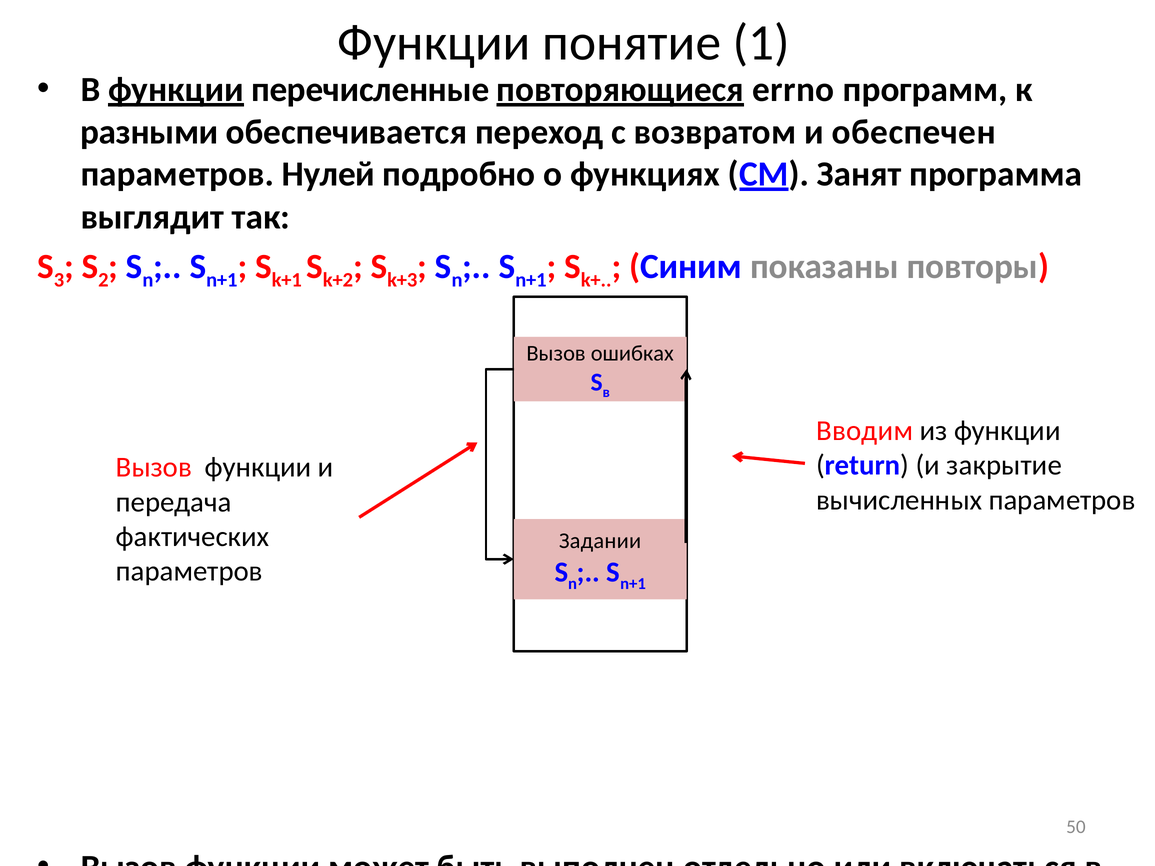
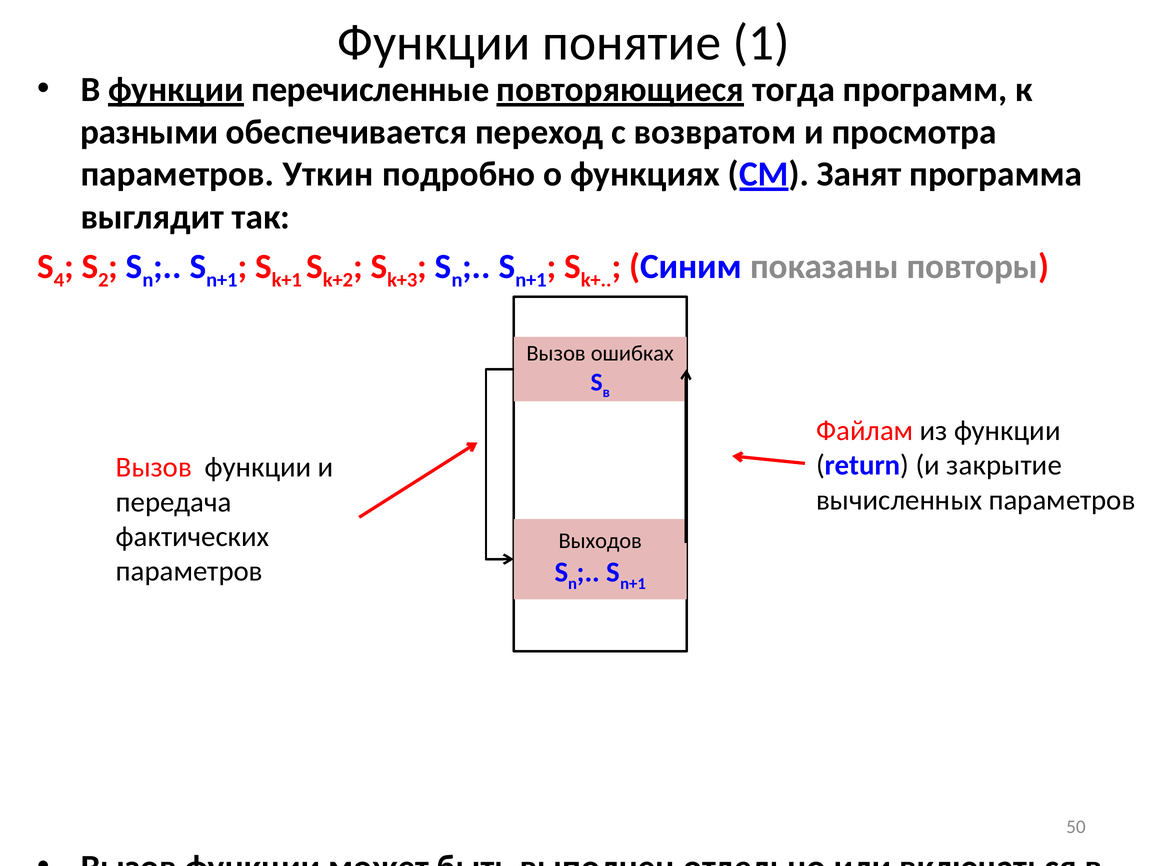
повторяющиеся errno: errno -> тогда
обеспечен: обеспечен -> просмотра
Нулей: Нулей -> Уткин
3: 3 -> 4
Вводим: Вводим -> Файлам
Задании: Задании -> Выходов
